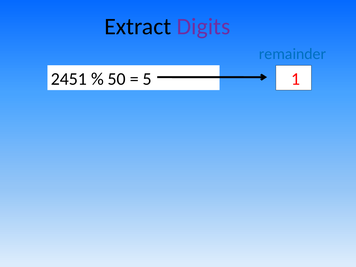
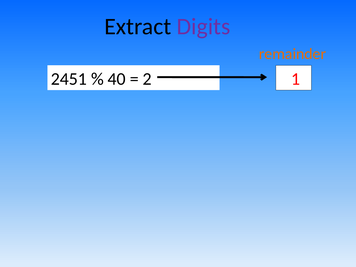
remainder colour: blue -> orange
50: 50 -> 40
5: 5 -> 2
